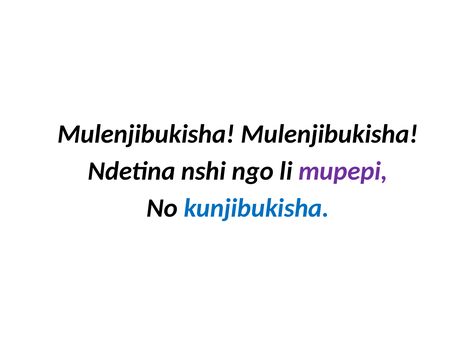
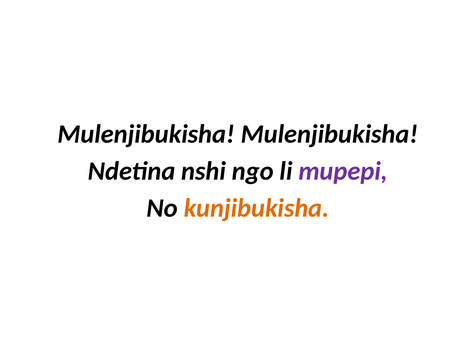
kunjibukisha colour: blue -> orange
